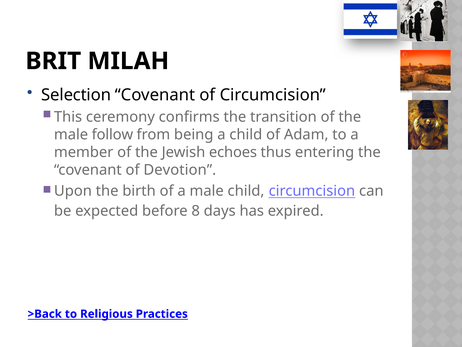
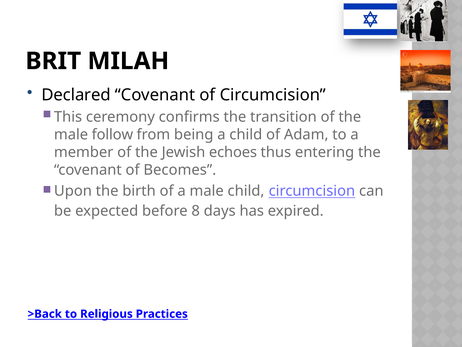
Selection: Selection -> Declared
Devotion: Devotion -> Becomes
